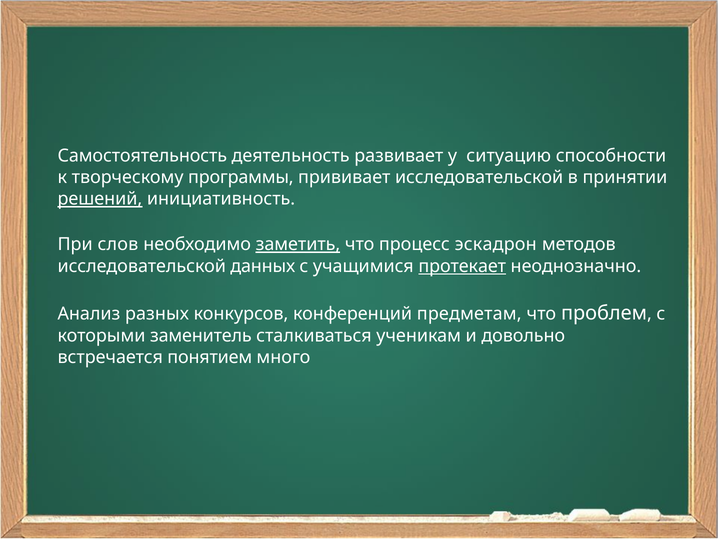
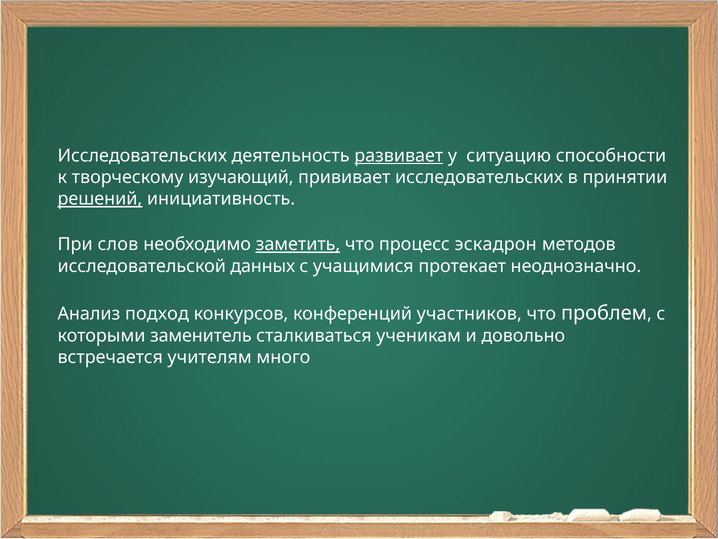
Самостоятельность at (142, 156): Самостоятельность -> Исследовательских
развивает underline: none -> present
программы: программы -> изучающий
прививает исследовательской: исследовательской -> исследовательских
протекает underline: present -> none
разных: разных -> подход
предметам: предметам -> участников
понятием: понятием -> учителям
